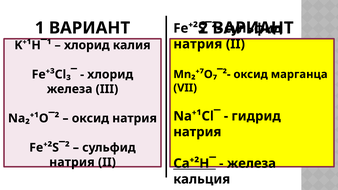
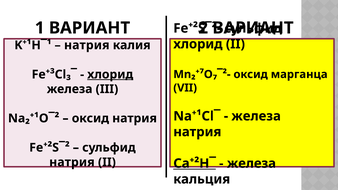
натрия at (198, 44): натрия -> хлорид
хлорид at (87, 45): хлорид -> натрия
хлорид at (110, 74) underline: none -> present
гидрид at (256, 116): гидрид -> железа
